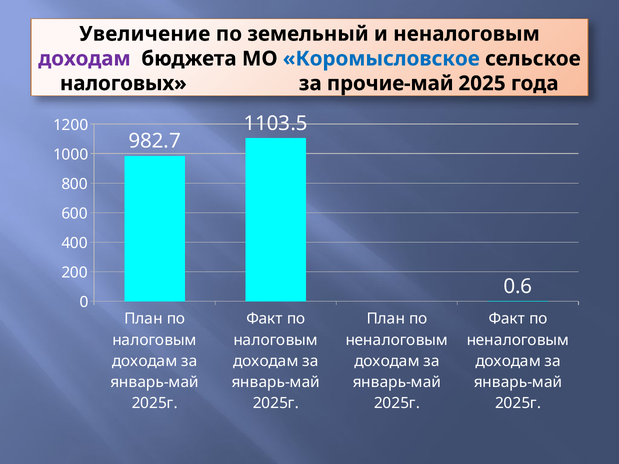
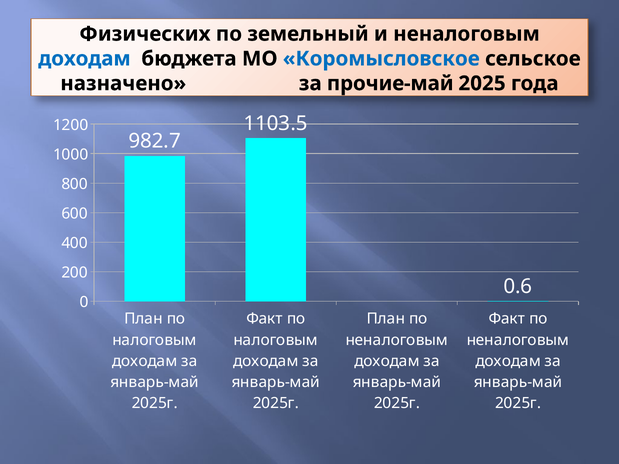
Увеличение: Увеличение -> Физических
доходам at (84, 59) colour: purple -> blue
налоговых: налоговых -> назначено
